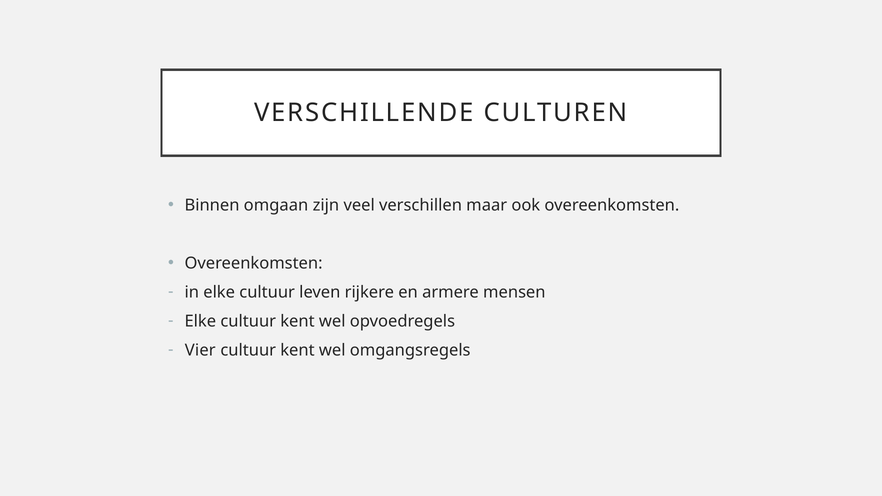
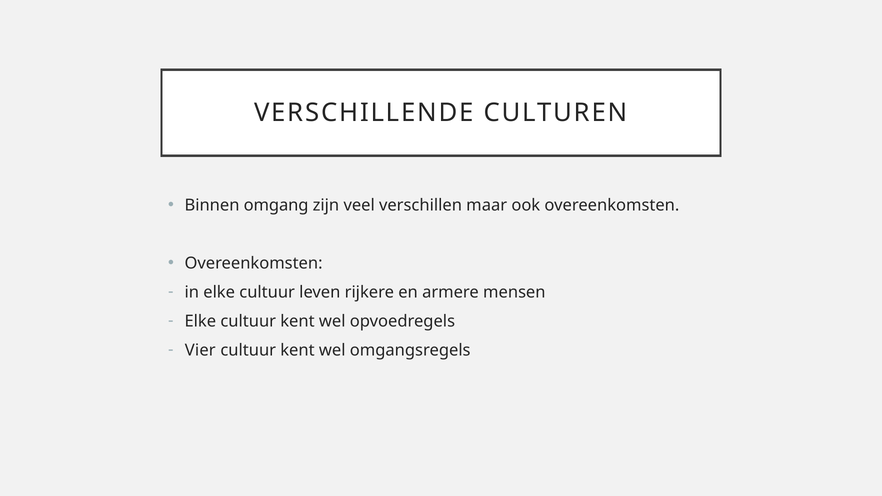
omgaan: omgaan -> omgang
